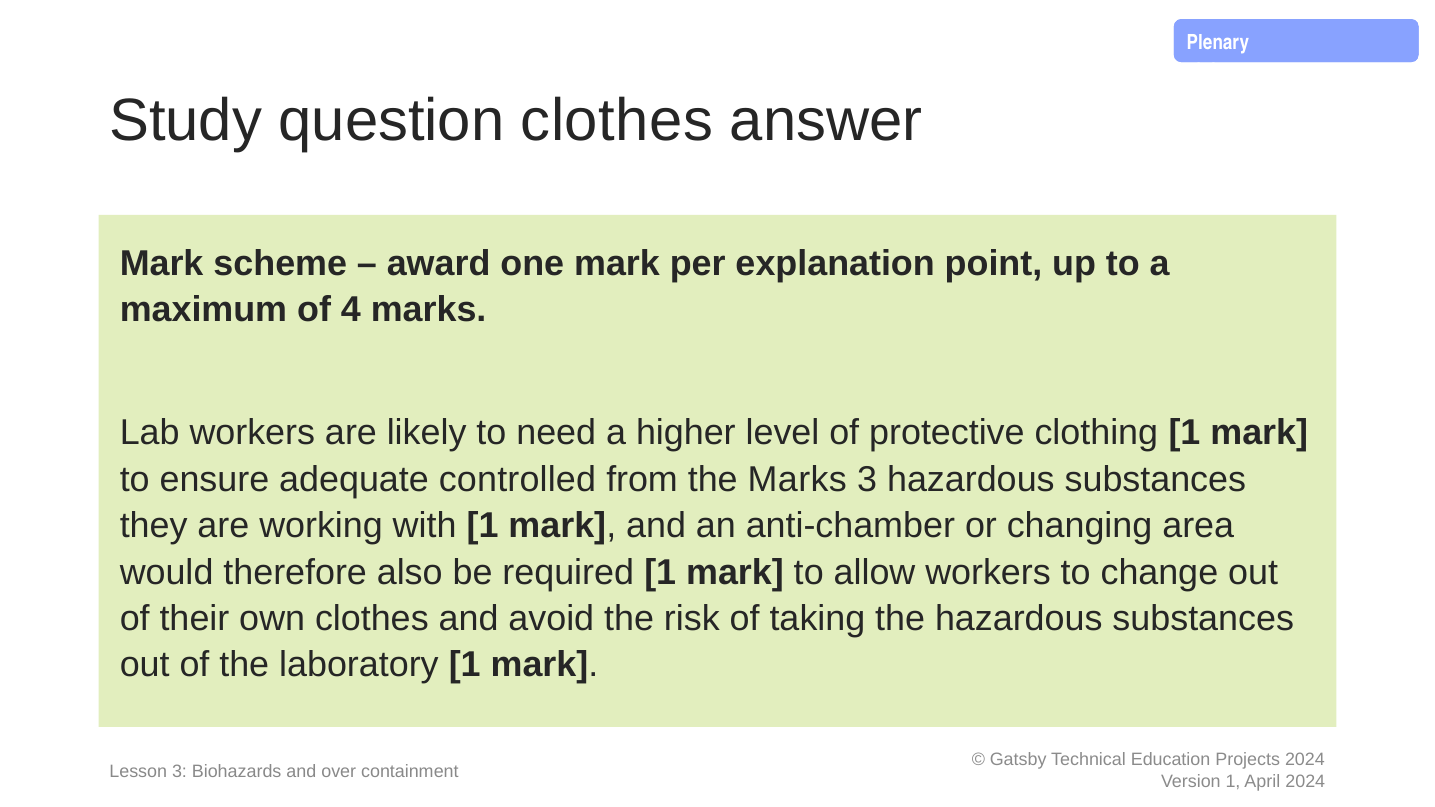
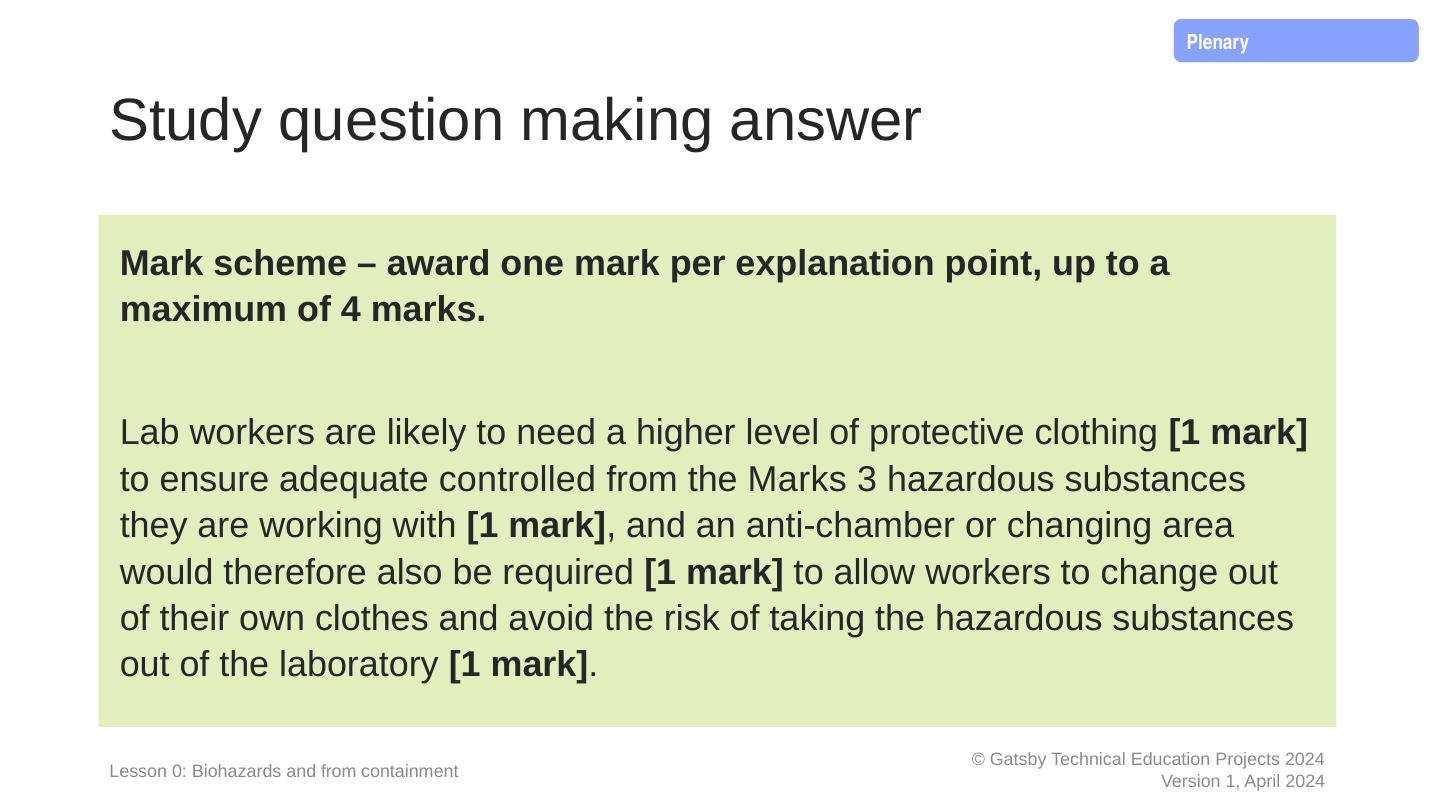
question clothes: clothes -> making
Lesson 3: 3 -> 0
and over: over -> from
